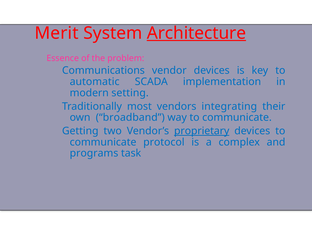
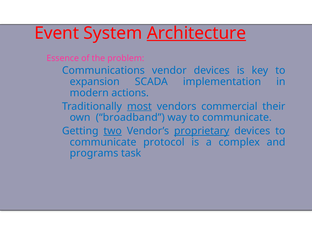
Merit: Merit -> Event
automatic: automatic -> expansion
setting: setting -> actions
most underline: none -> present
integrating: integrating -> commercial
two underline: none -> present
